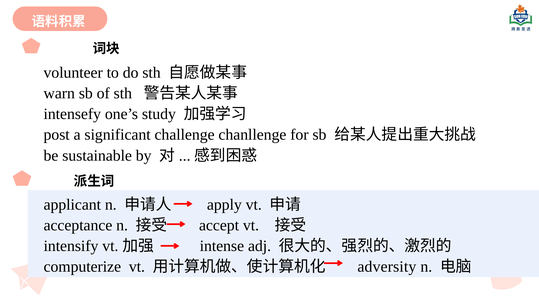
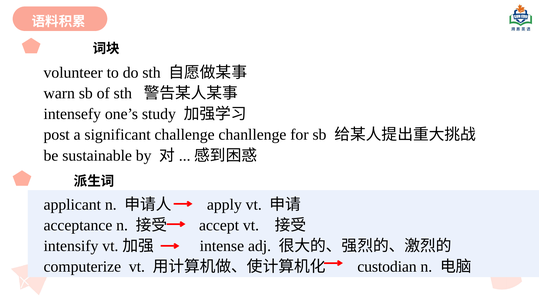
adversity: adversity -> custodian
